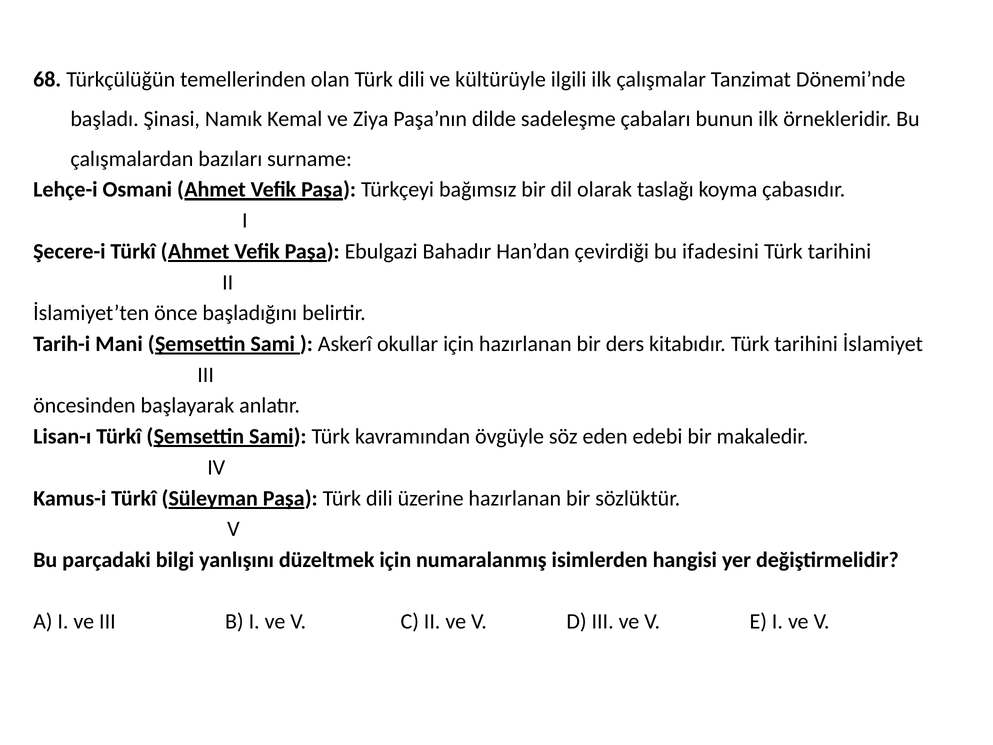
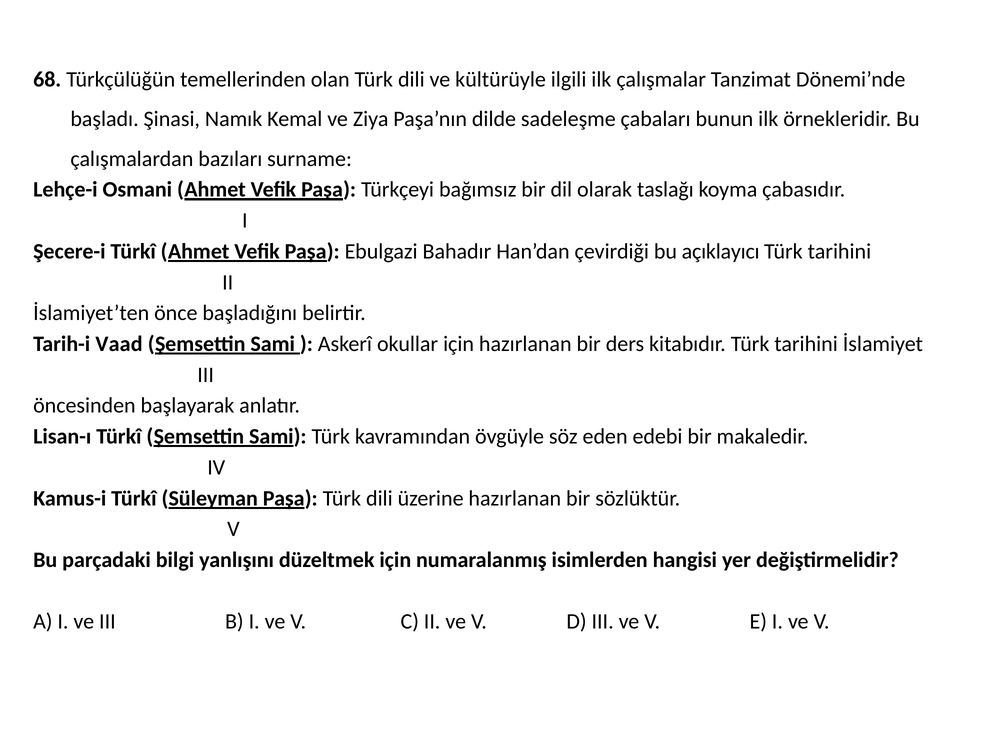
ifadesini: ifadesini -> açıklayıcı
Mani: Mani -> Vaad
